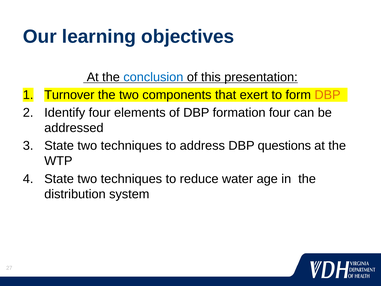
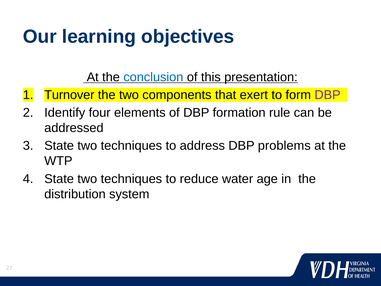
DBP at (328, 95) colour: orange -> purple
formation four: four -> rule
questions: questions -> problems
